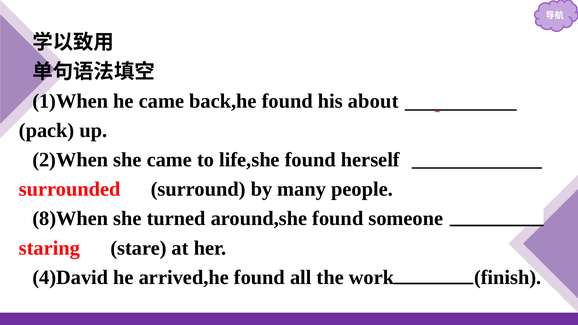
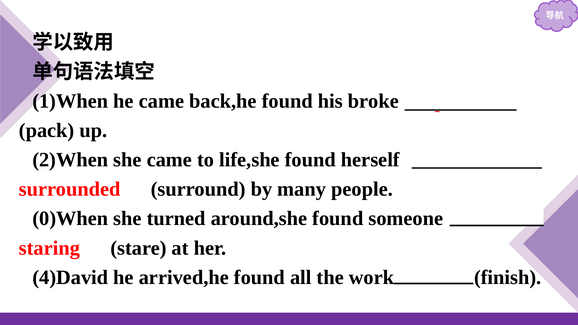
about: about -> broke
8)When: 8)When -> 0)When
